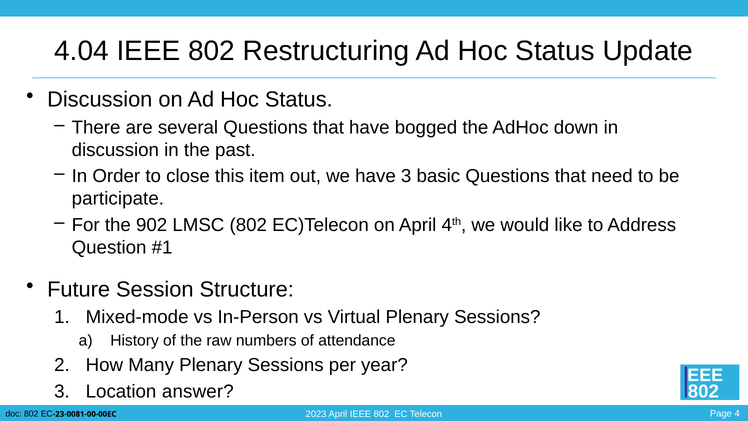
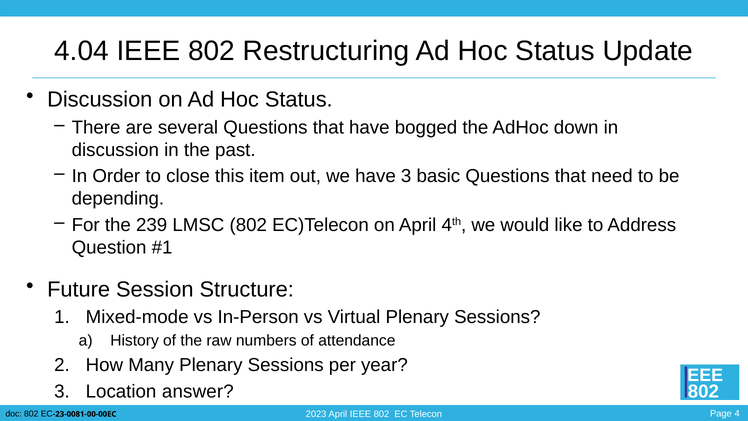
participate: participate -> depending
902: 902 -> 239
